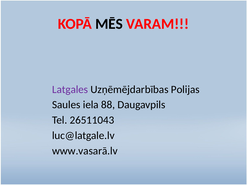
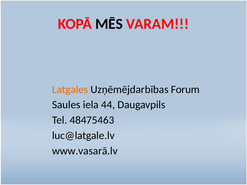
Latgales colour: purple -> orange
Polijas: Polijas -> Forum
88: 88 -> 44
26511043: 26511043 -> 48475463
